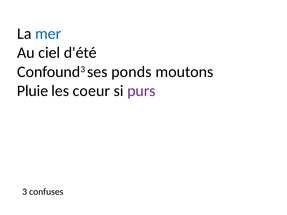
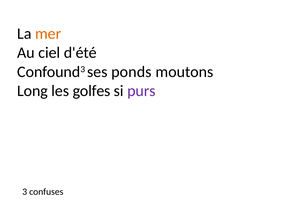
mer colour: blue -> orange
Pluie: Pluie -> Long
coeur: coeur -> golfes
